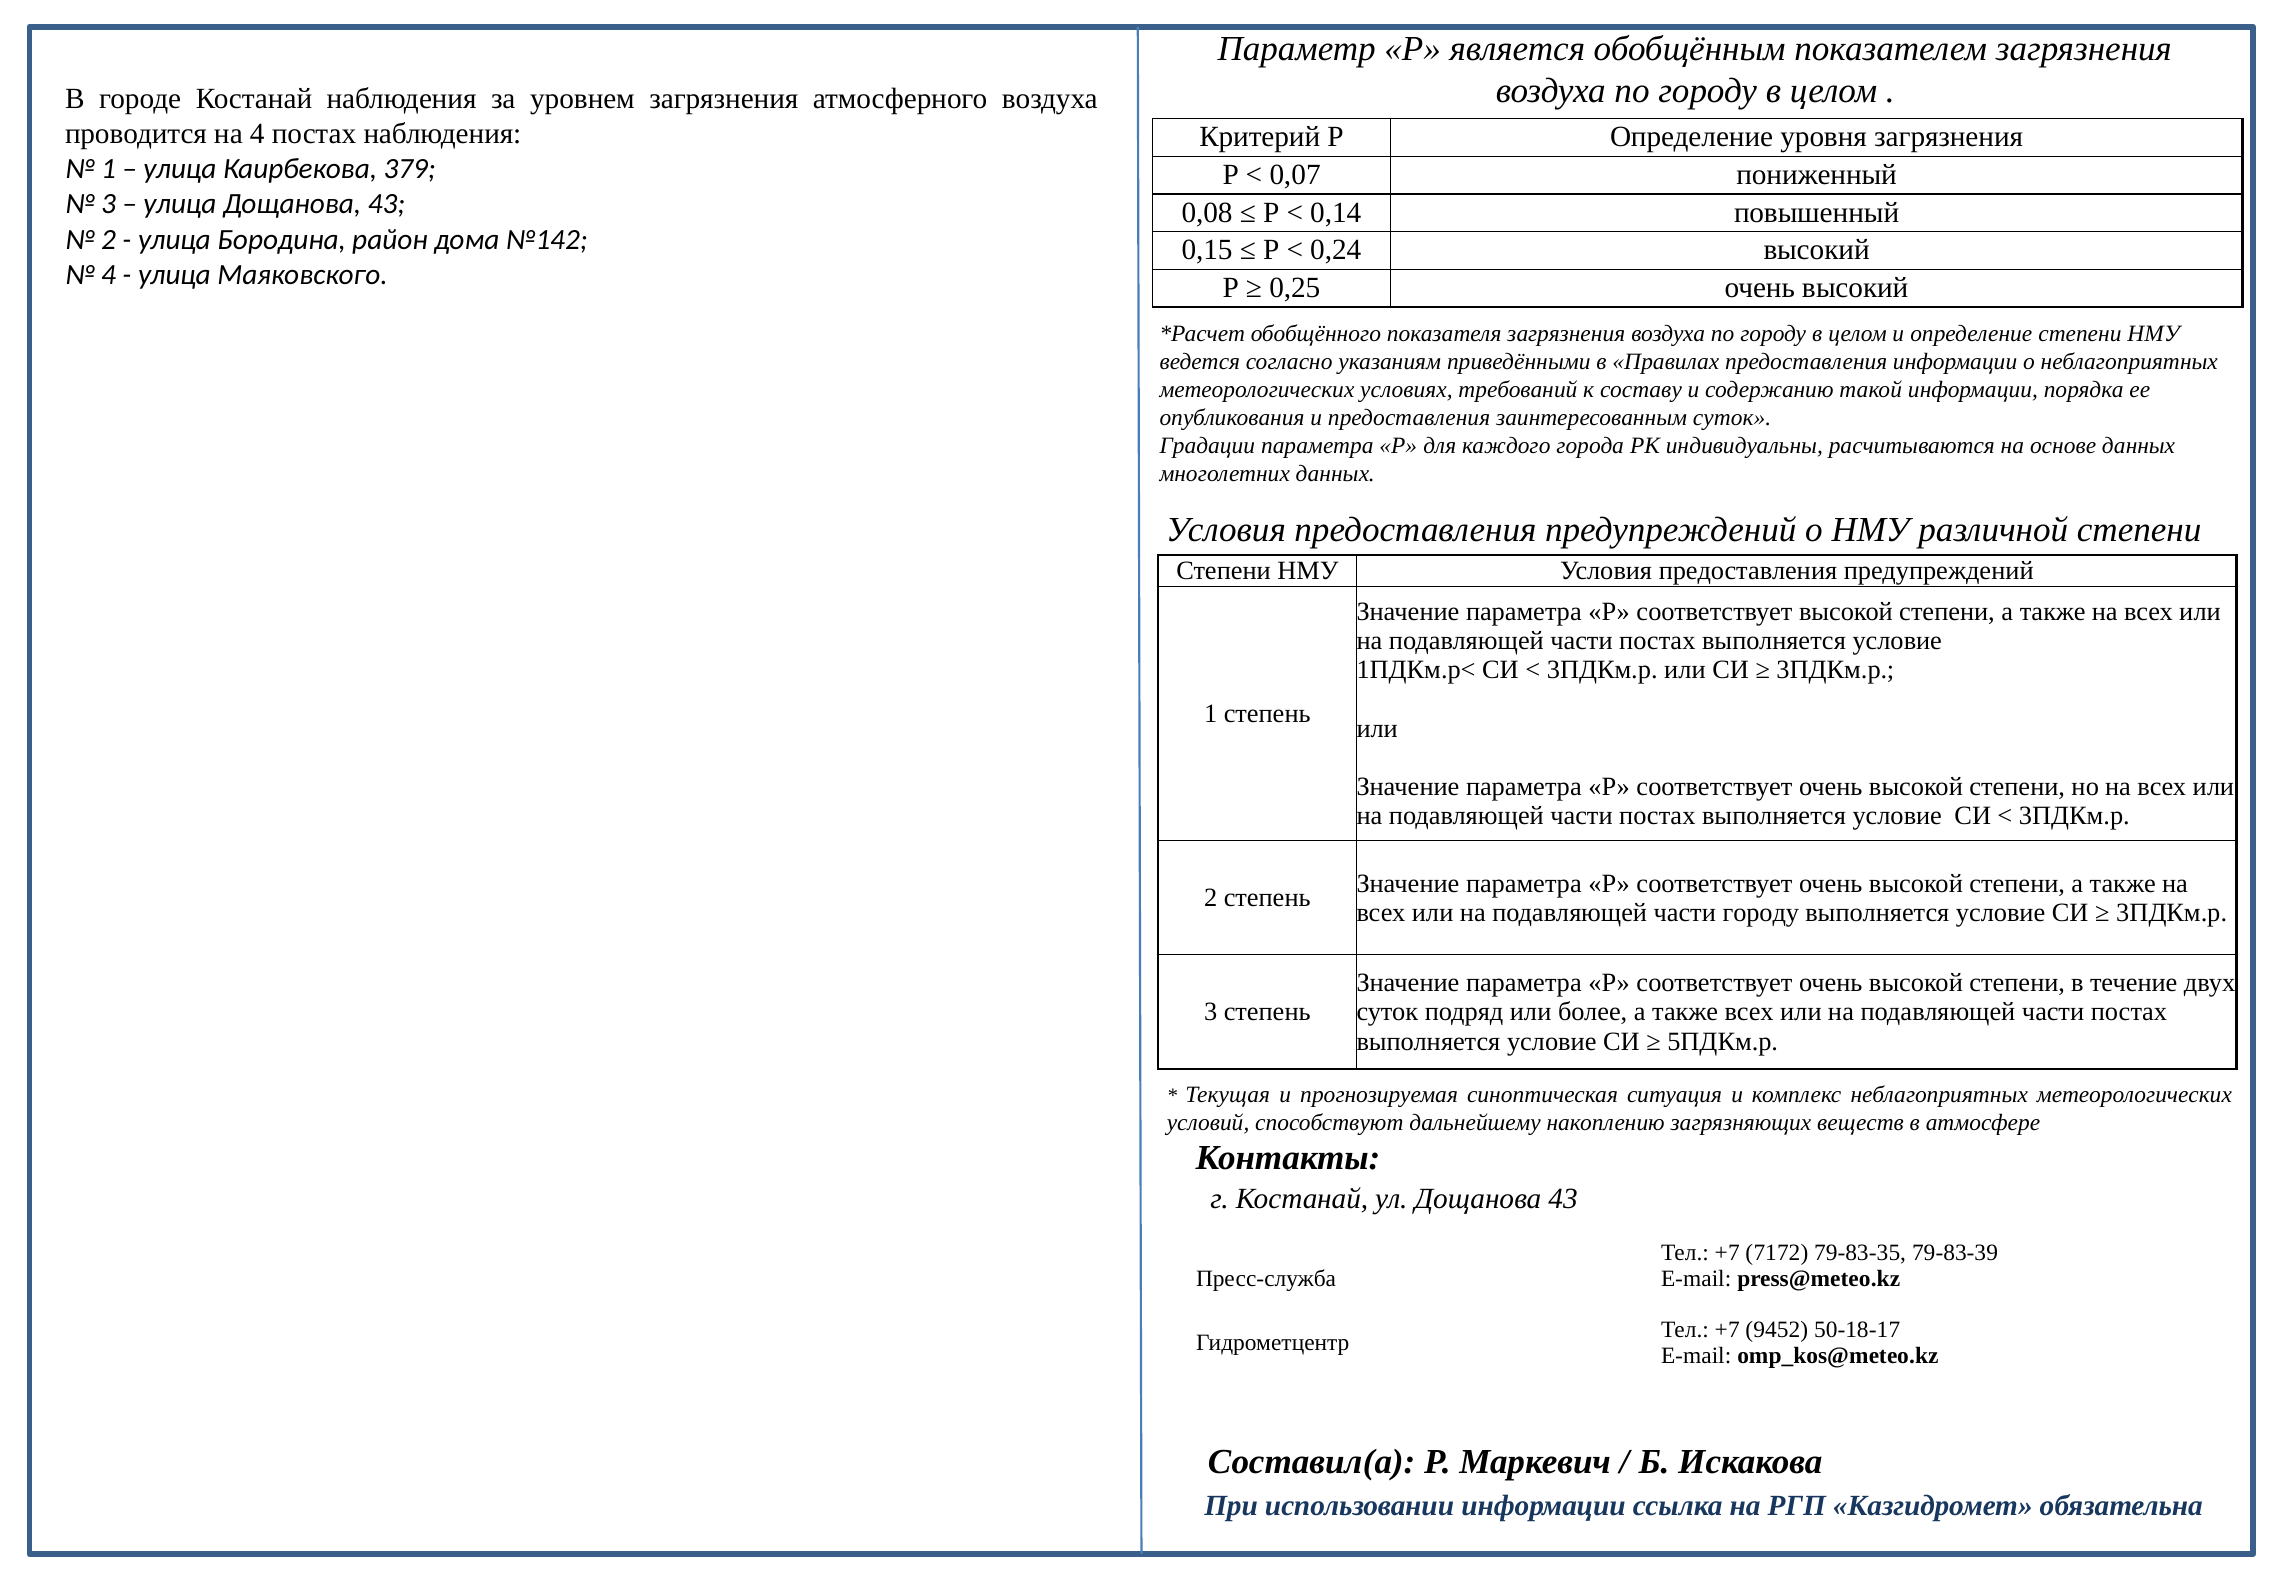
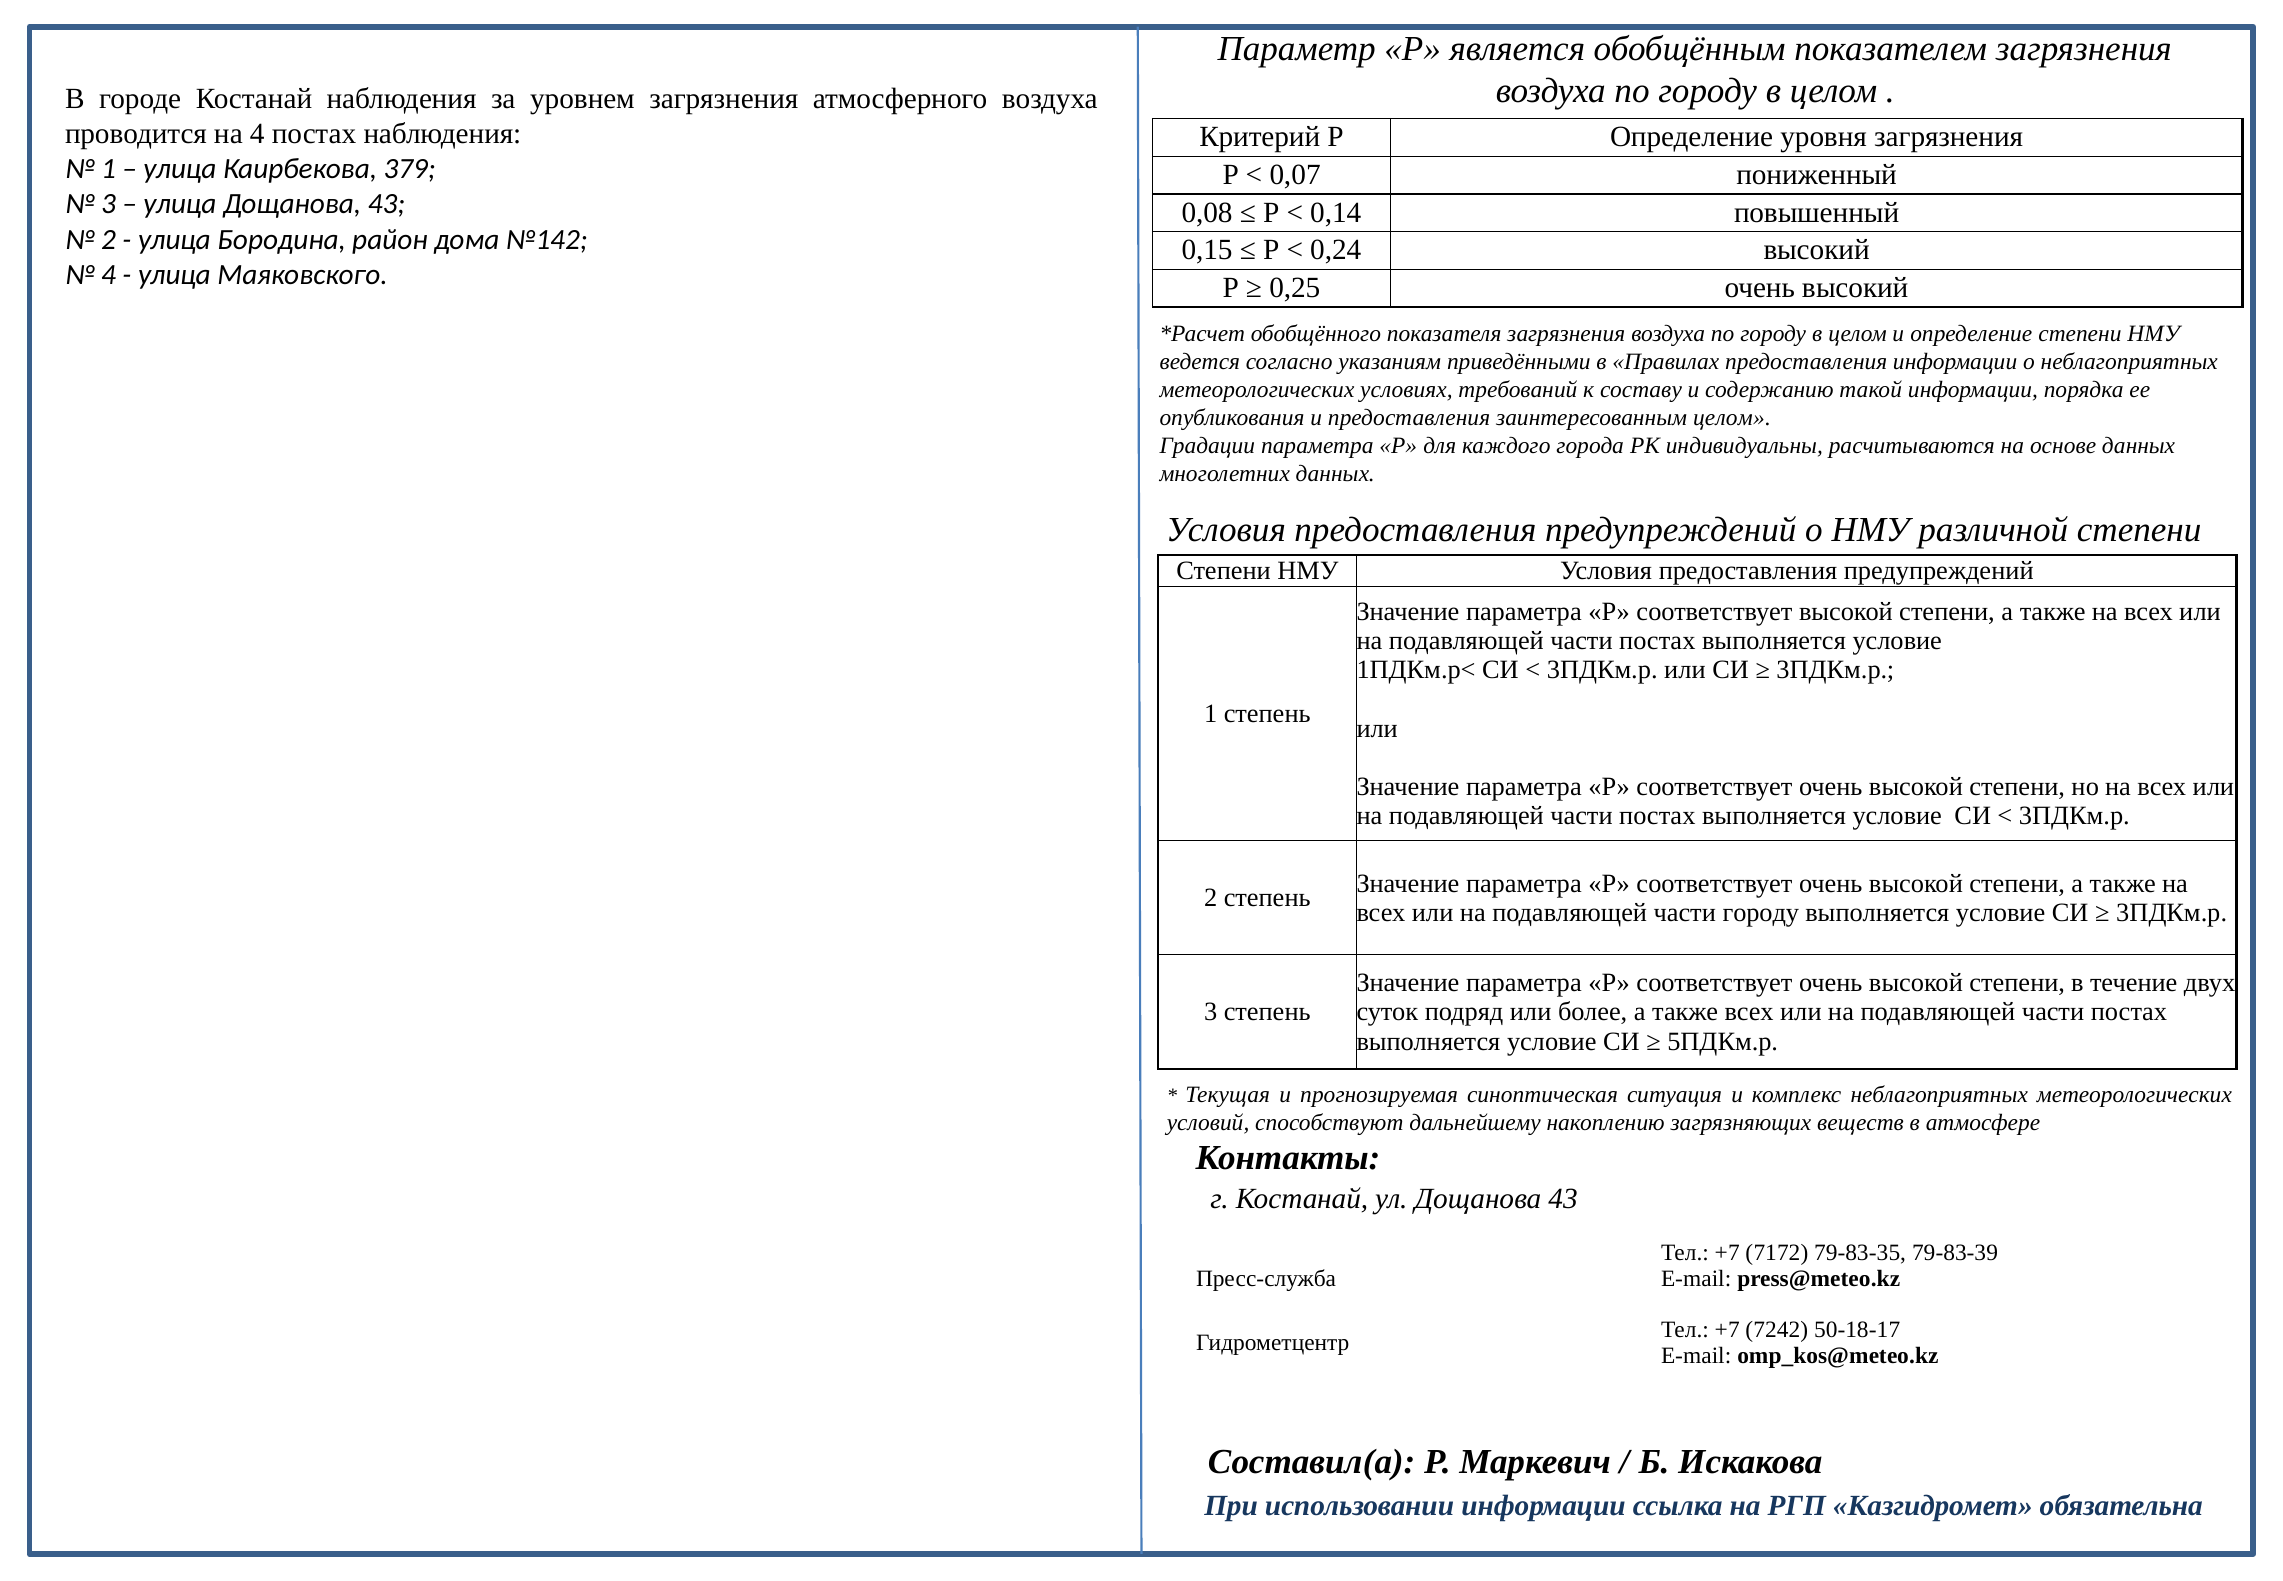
заинтересованным суток: суток -> целом
9452: 9452 -> 7242
